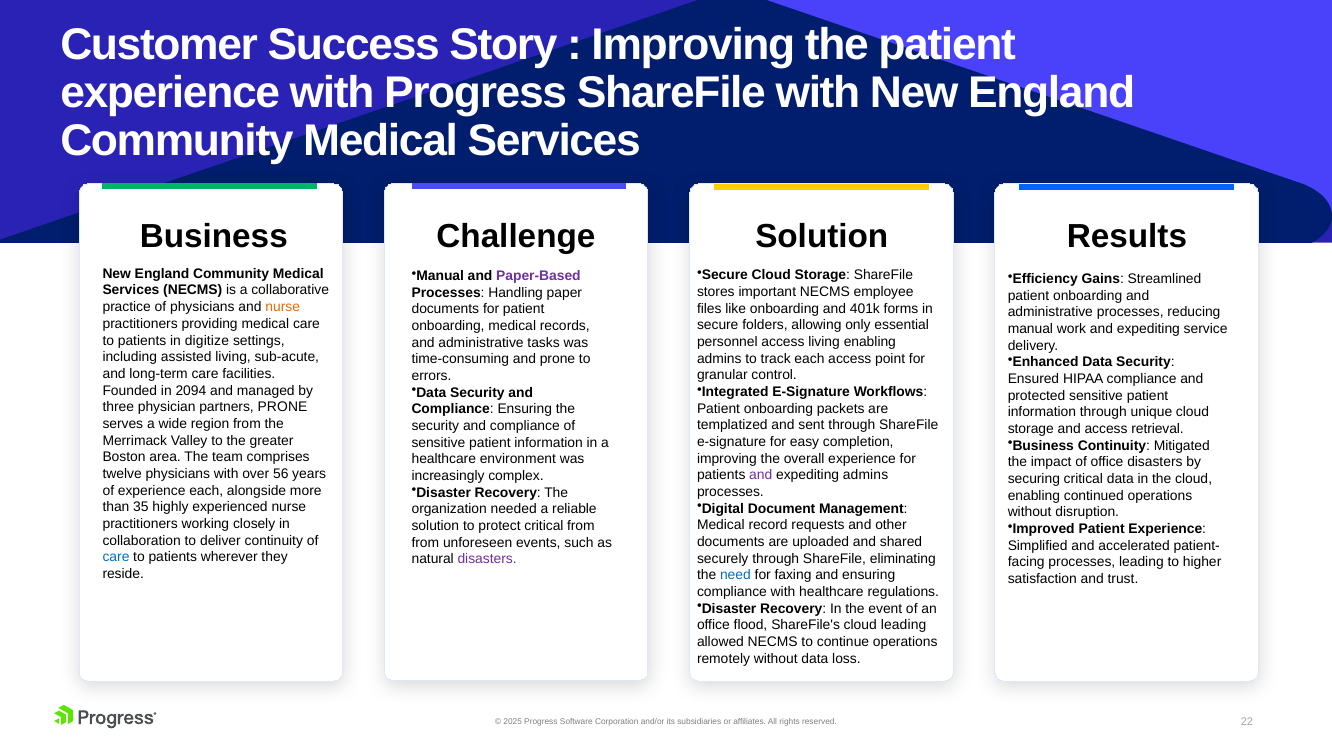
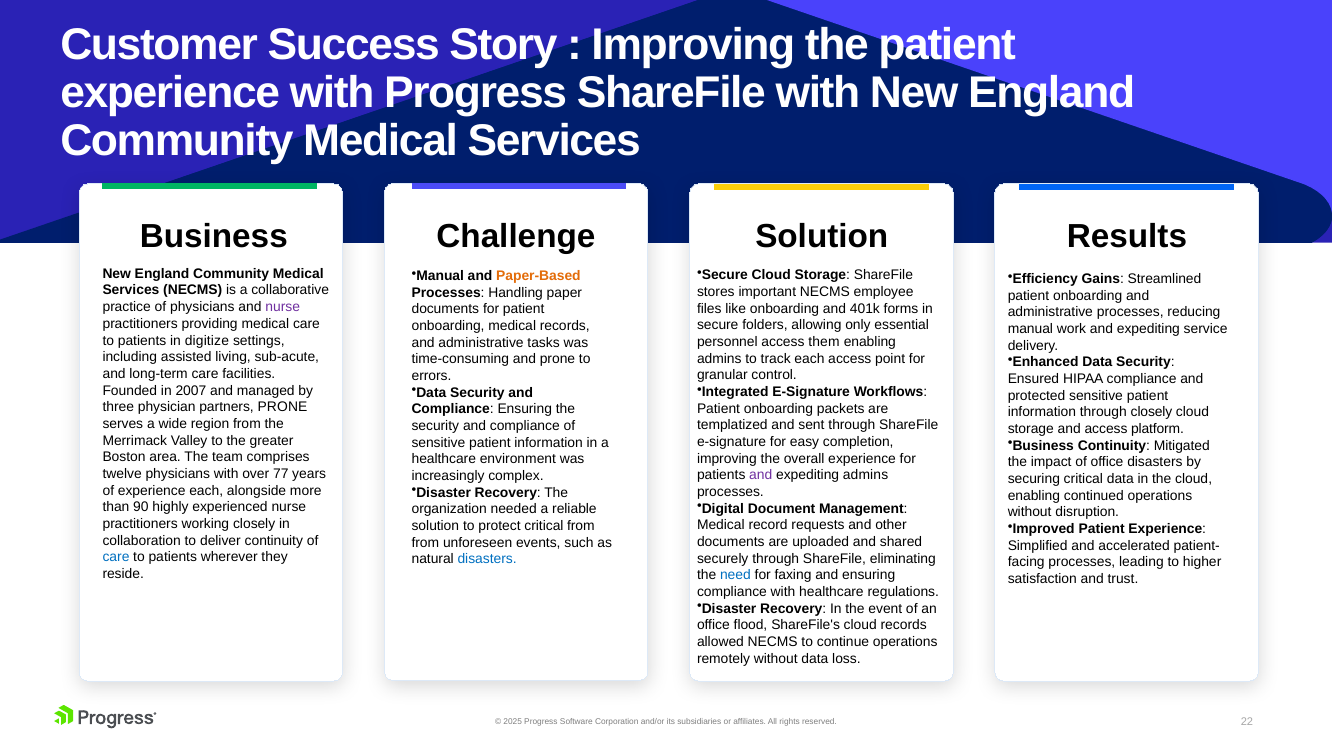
Paper-Based colour: purple -> orange
nurse at (283, 307) colour: orange -> purple
access living: living -> them
2094: 2094 -> 2007
through unique: unique -> closely
retrieval: retrieval -> platform
56: 56 -> 77
35: 35 -> 90
disasters at (487, 559) colour: purple -> blue
cloud leading: leading -> records
